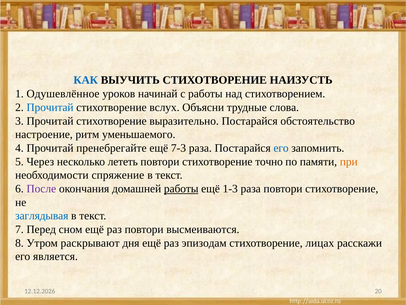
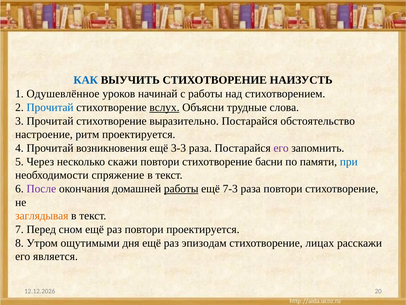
вслух underline: none -> present
ритм уменьшаемого: уменьшаемого -> проектируется
пренебрегайте: пренебрегайте -> возникновения
7-3: 7-3 -> 3-3
его at (281, 148) colour: blue -> purple
лететь: лететь -> скажи
точно: точно -> басни
при colour: orange -> blue
1-3: 1-3 -> 7-3
заглядывая colour: blue -> orange
повтори высмеиваются: высмеиваются -> проектируется
раскрывают: раскрывают -> ощутимыми
